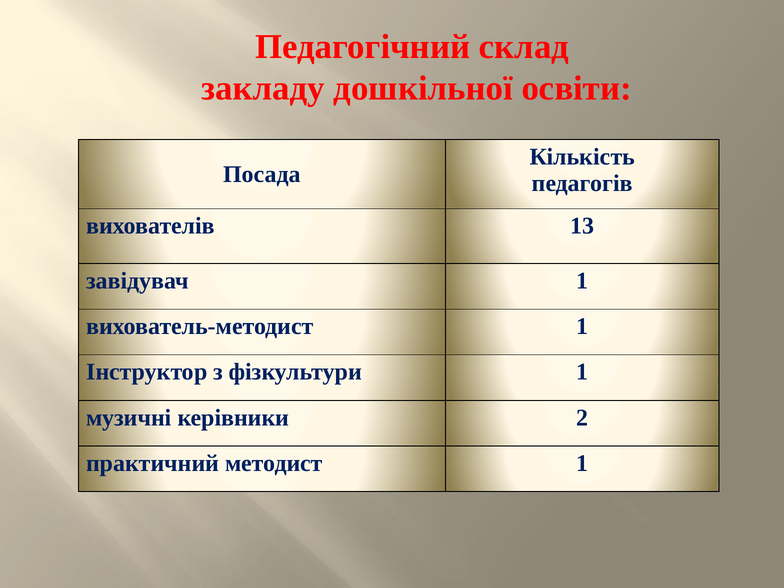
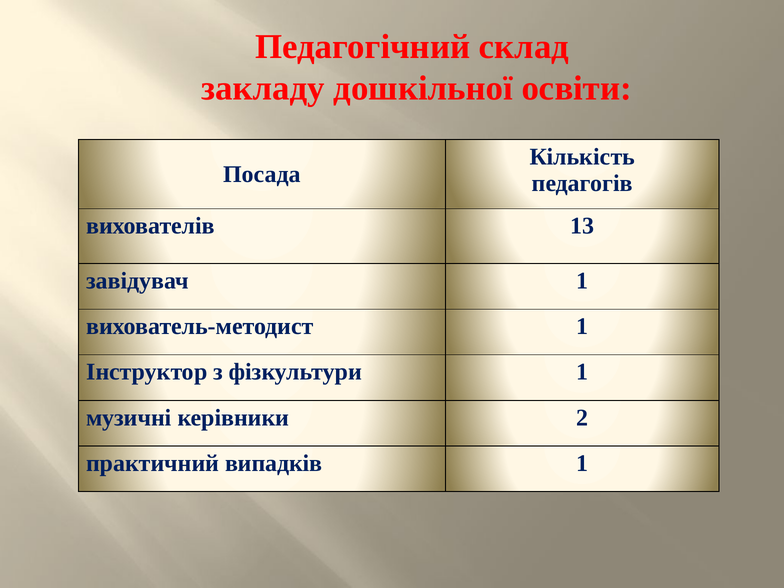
методист: методист -> випадків
